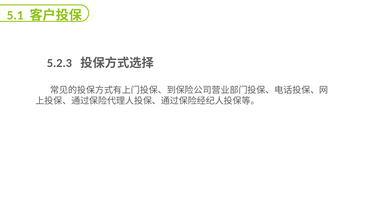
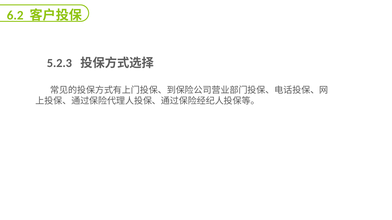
5.1: 5.1 -> 6.2
